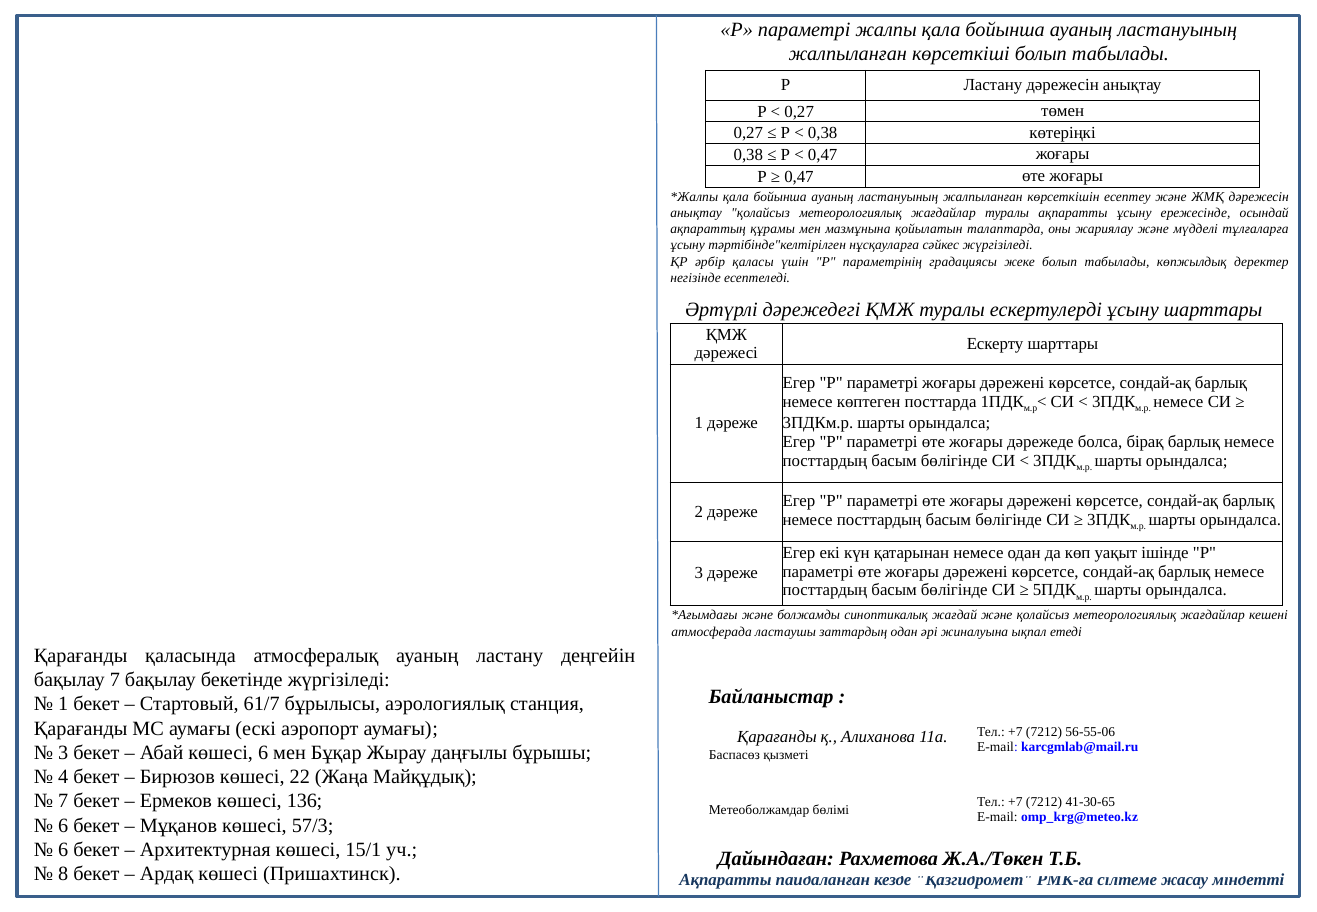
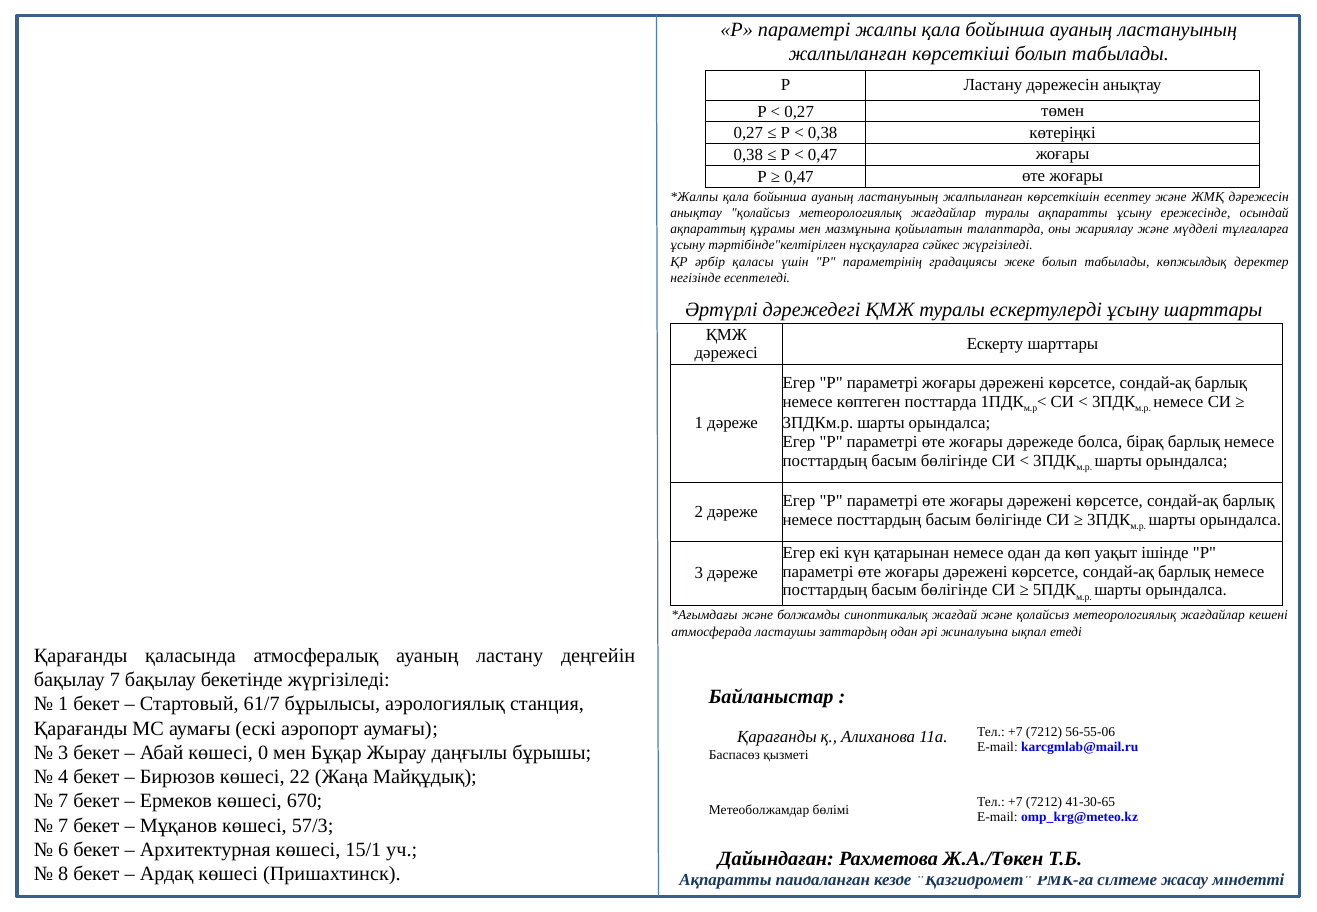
көшесі 6: 6 -> 0
136: 136 -> 670
6 at (63, 825): 6 -> 7
